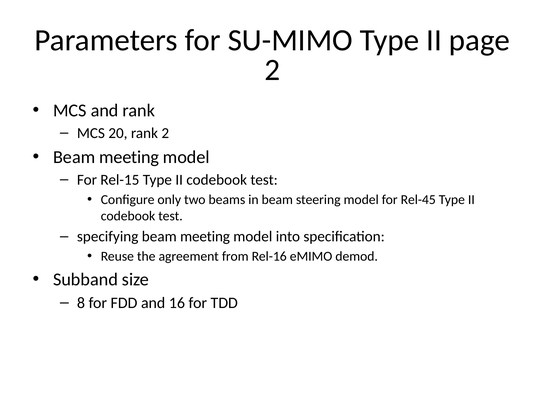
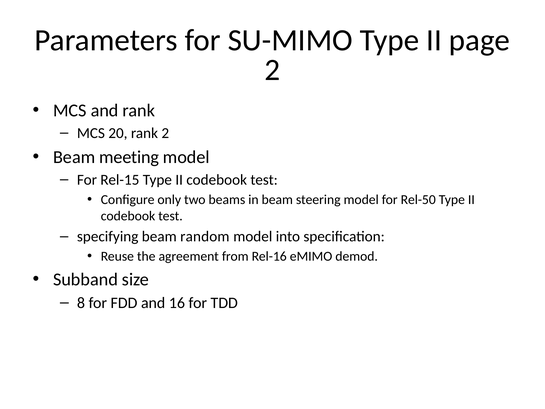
Rel-45: Rel-45 -> Rel-50
specifying beam meeting: meeting -> random
